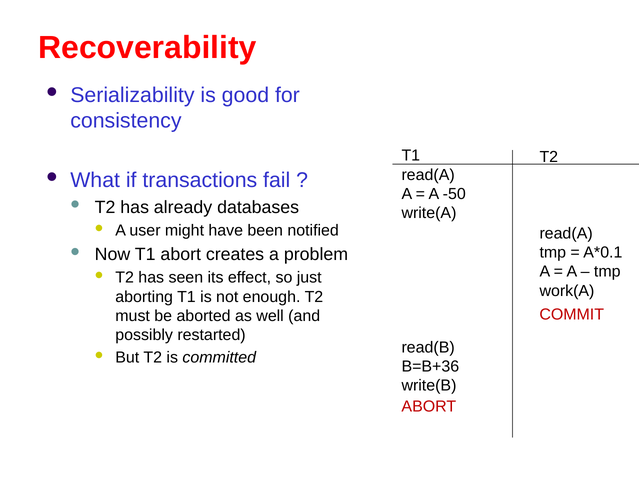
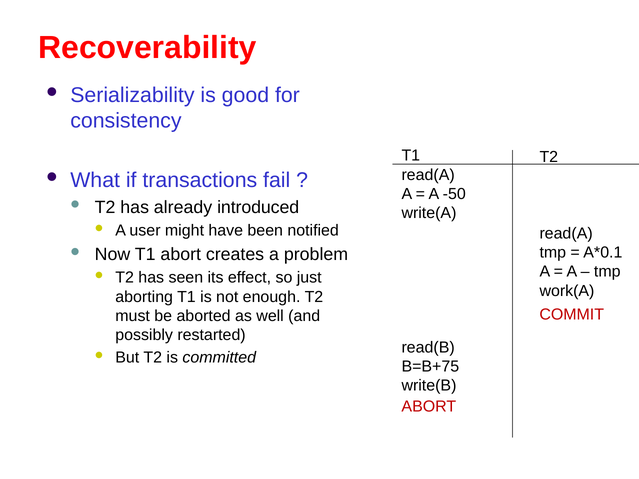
databases: databases -> introduced
B=B+36: B=B+36 -> B=B+75
